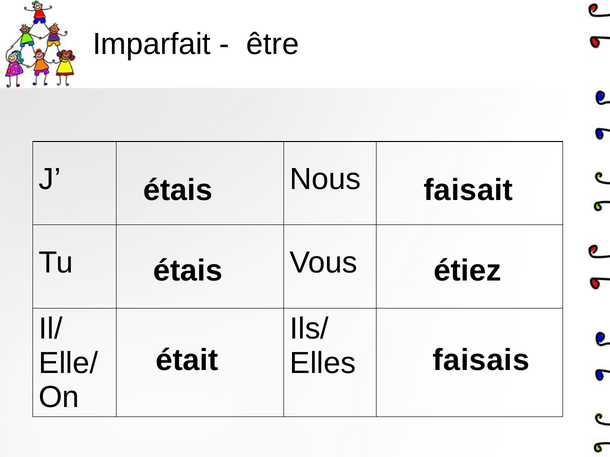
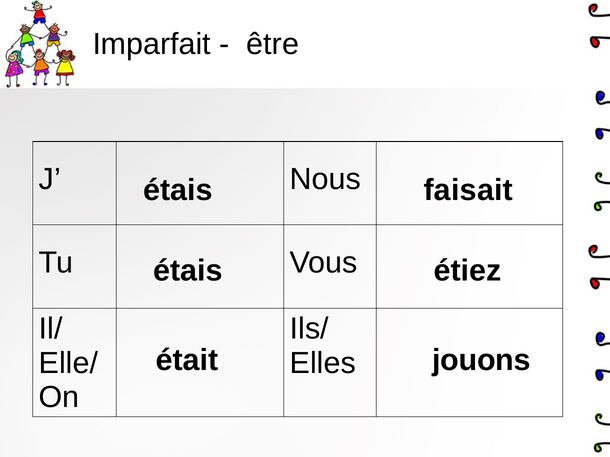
faisais: faisais -> jouons
